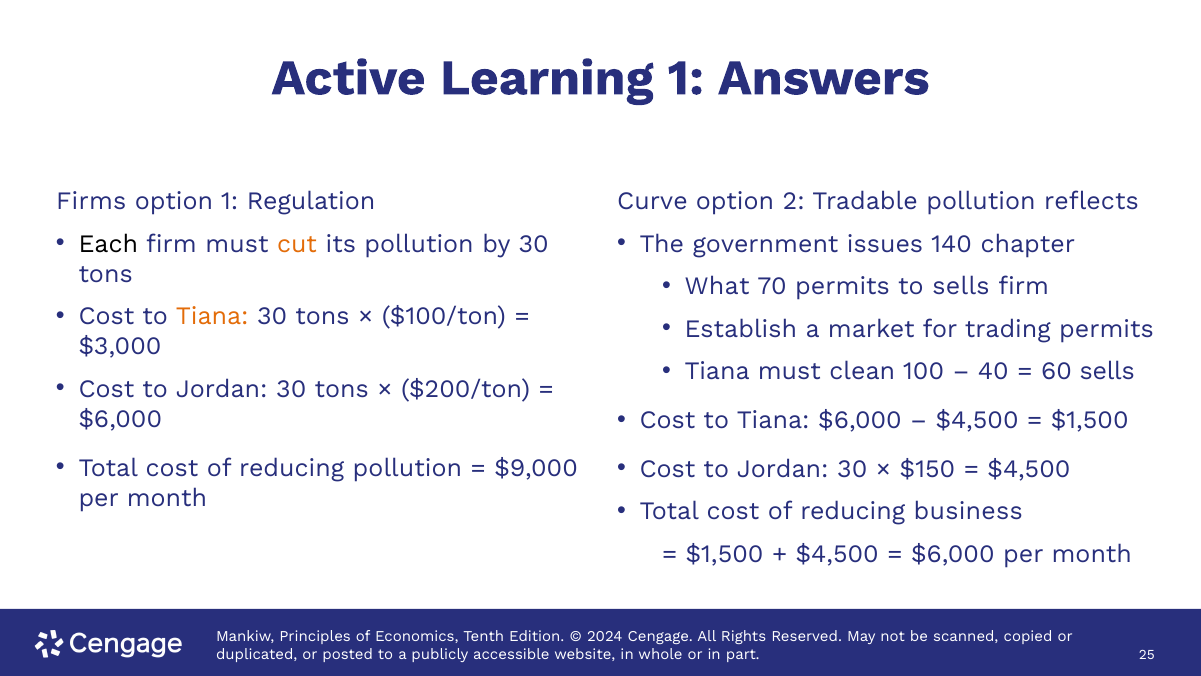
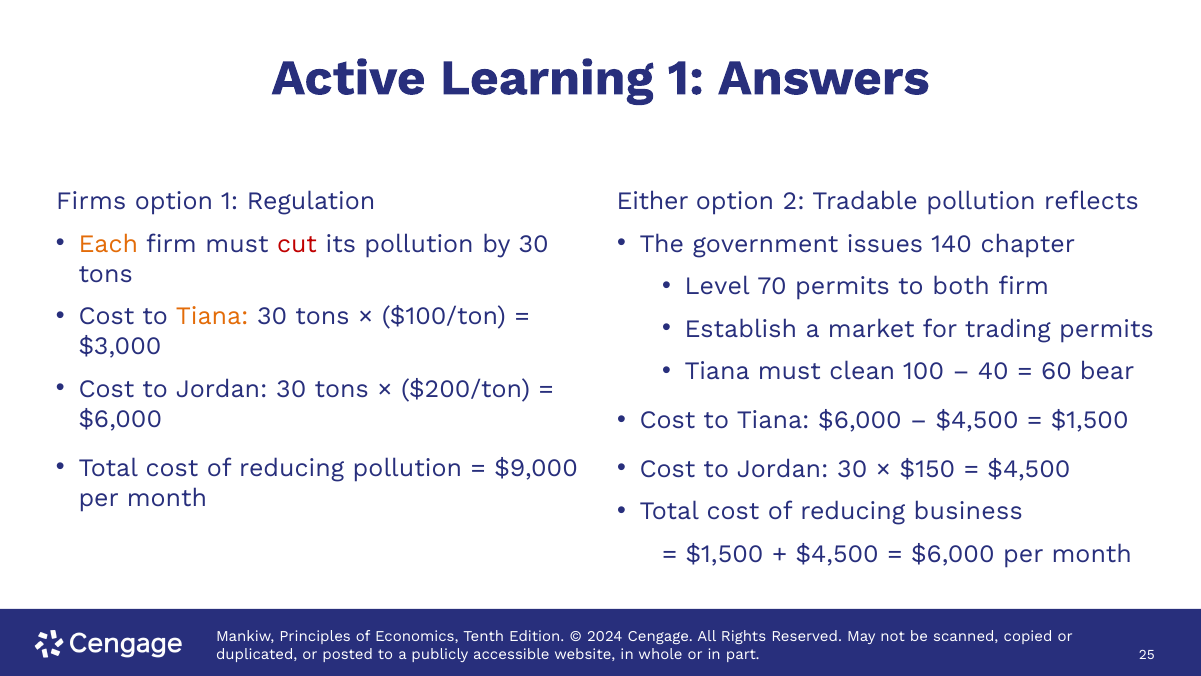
Curve: Curve -> Either
Each colour: black -> orange
cut colour: orange -> red
What: What -> Level
to sells: sells -> both
60 sells: sells -> bear
